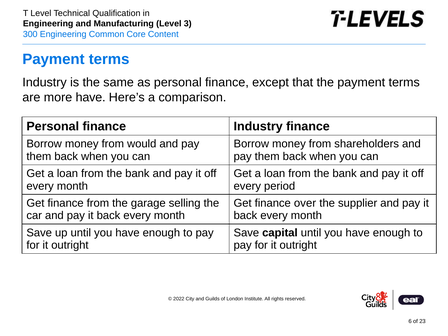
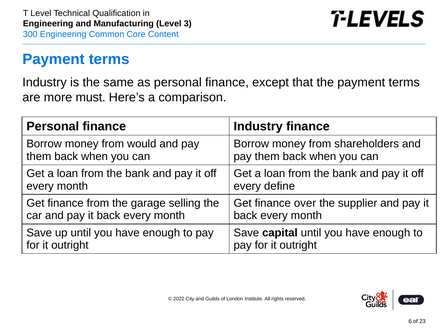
more have: have -> must
period: period -> define
